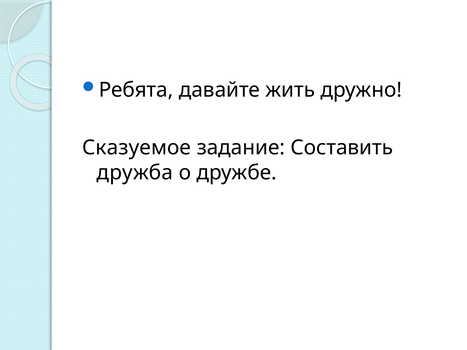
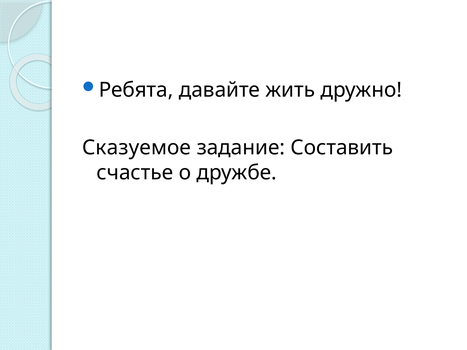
дружба: дружба -> счастье
